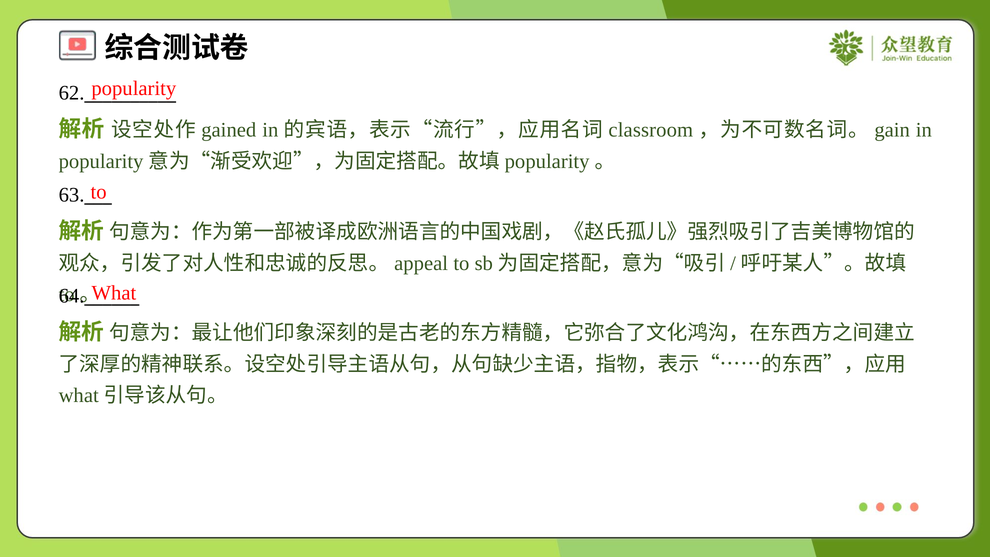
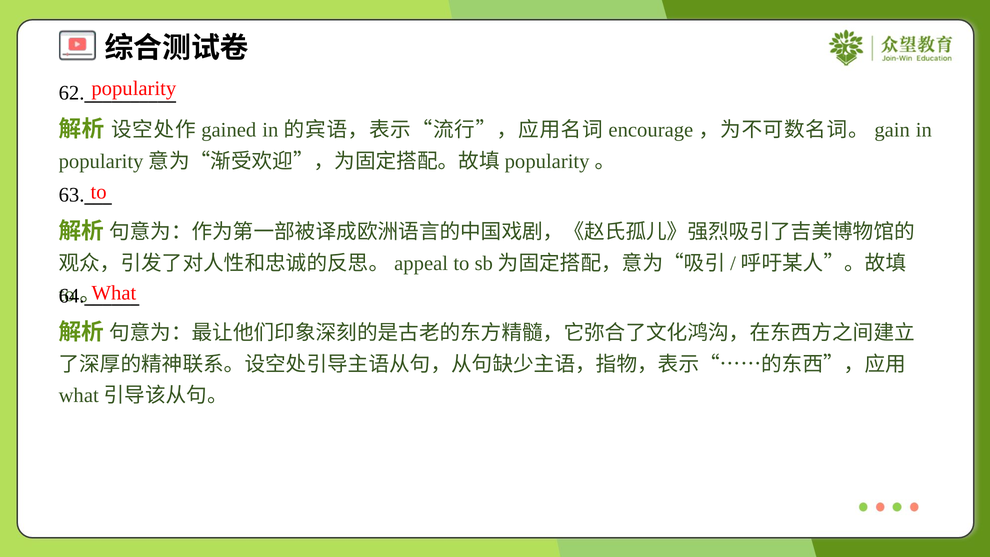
classroom: classroom -> encourage
